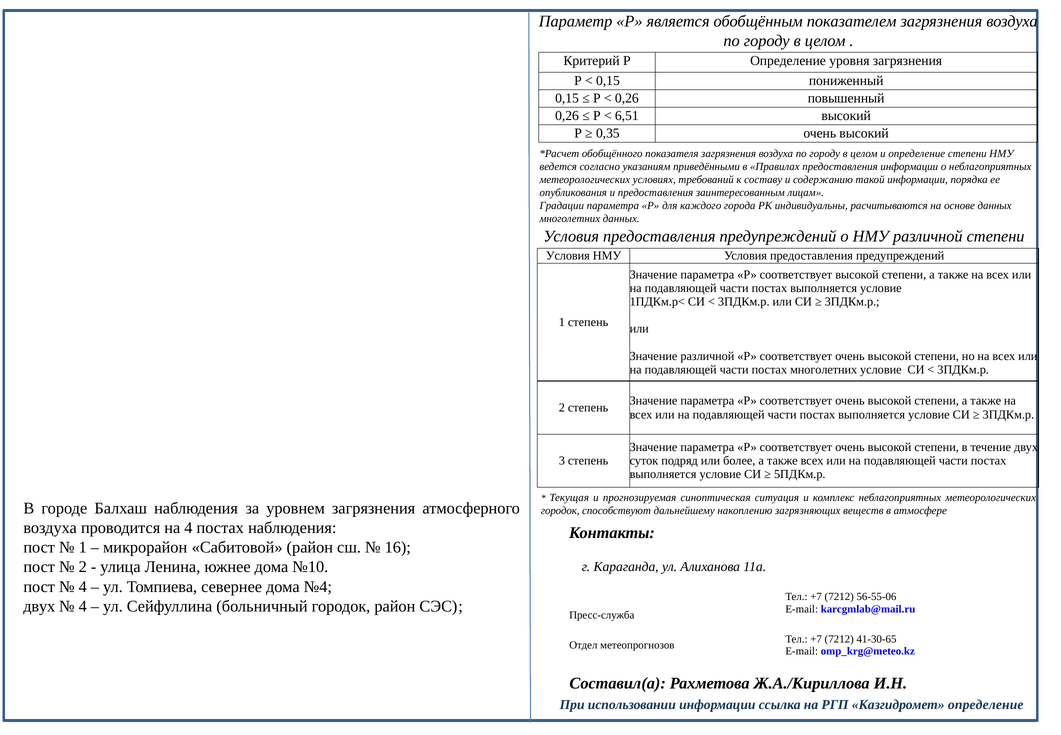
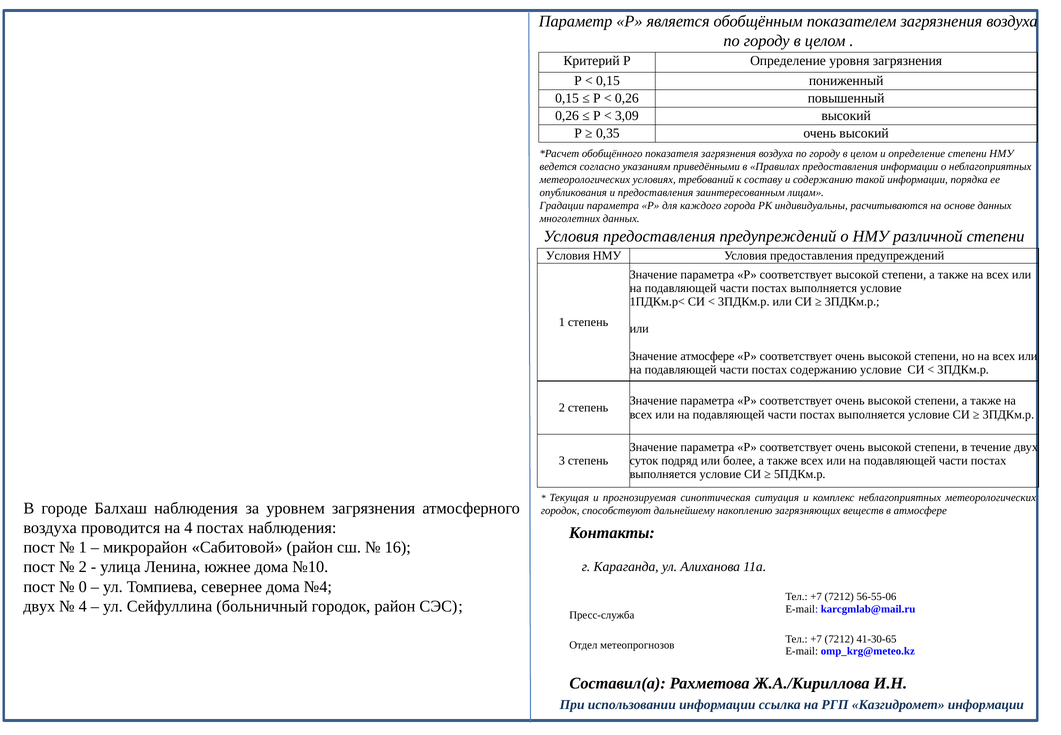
6,51: 6,51 -> 3,09
Значение различной: различной -> атмосфере
постах многолетних: многолетних -> содержанию
4 at (83, 586): 4 -> 0
Казгидромет определение: определение -> информации
